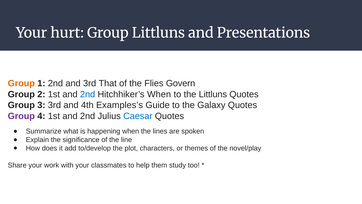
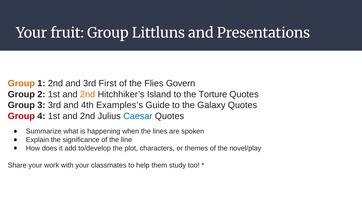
hurt: hurt -> fruit
That: That -> First
2nd at (88, 94) colour: blue -> orange
Hitchhiker’s When: When -> Island
the Littluns: Littluns -> Torture
Group at (21, 116) colour: purple -> red
